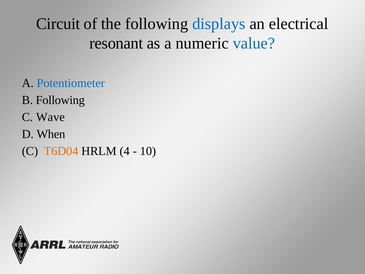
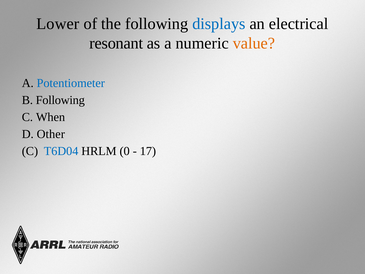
Circuit: Circuit -> Lower
value colour: blue -> orange
Wave: Wave -> When
When: When -> Other
T6D04 colour: orange -> blue
4: 4 -> 0
10: 10 -> 17
